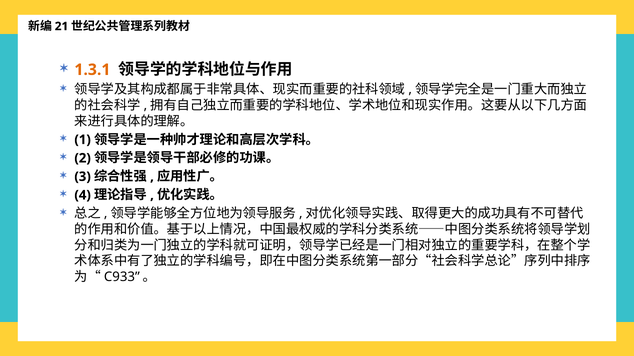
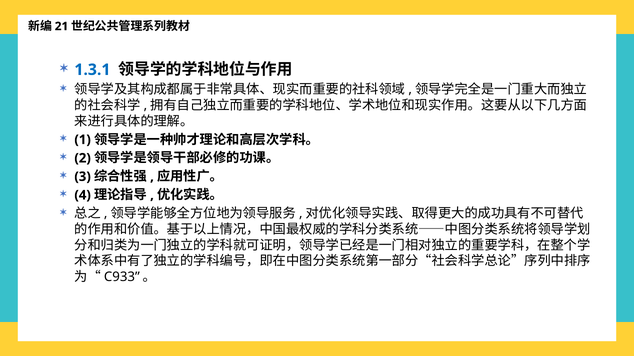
1.3.1 colour: orange -> blue
